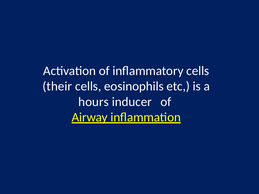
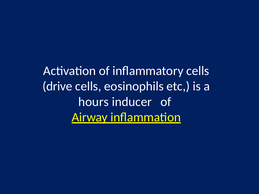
their: their -> drive
